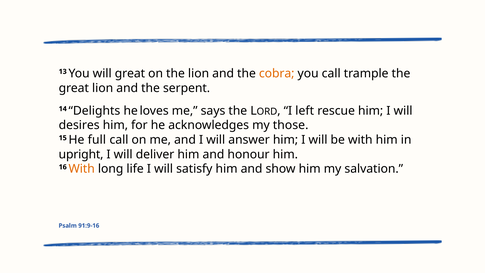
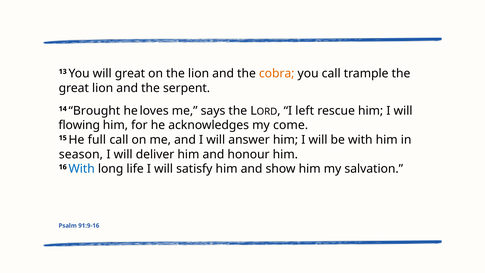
Delights: Delights -> Brought
desires: desires -> flowing
those: those -> come
upright: upright -> season
With at (82, 169) colour: orange -> blue
